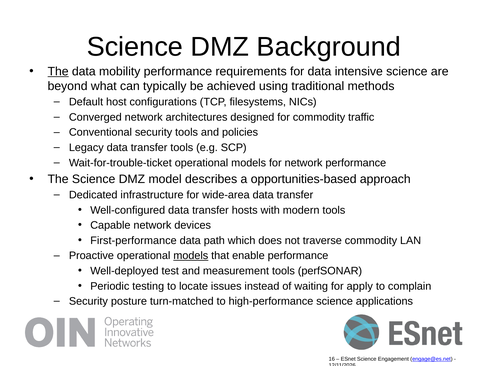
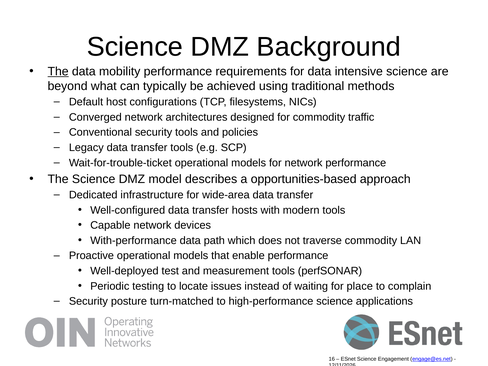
First-performance: First-performance -> With-performance
models at (191, 256) underline: present -> none
apply: apply -> place
